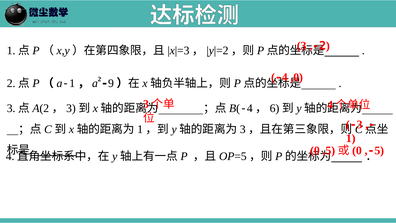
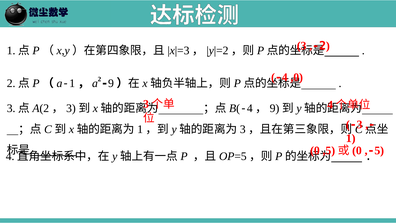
6: 6 -> 9
